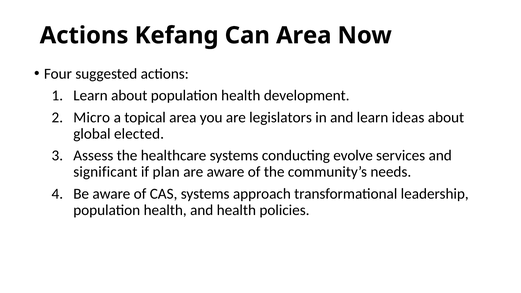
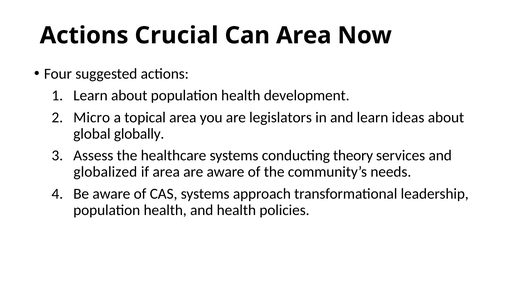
Kefang: Kefang -> Crucial
elected: elected -> globally
evolve: evolve -> theory
significant: significant -> globalized
if plan: plan -> area
